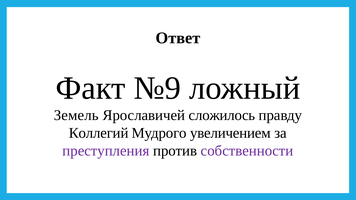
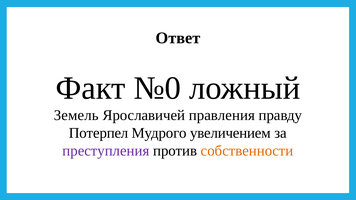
№9: №9 -> №0
сложилось: сложилось -> правления
Коллегий: Коллегий -> Потерпел
собственности colour: purple -> orange
